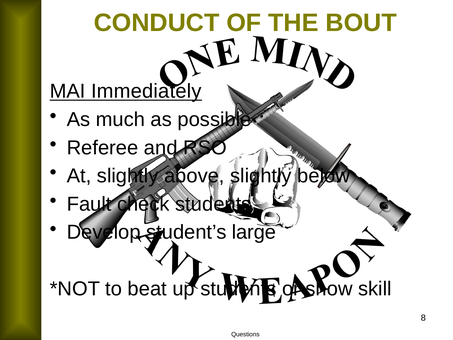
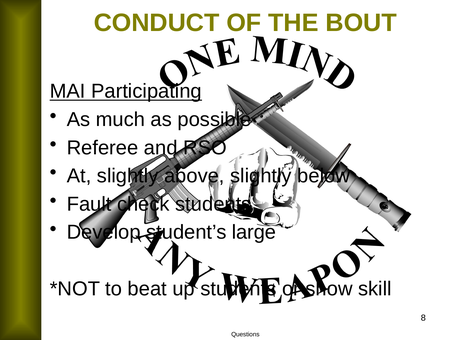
Immediately: Immediately -> Participating
